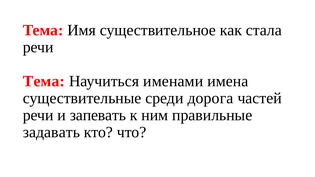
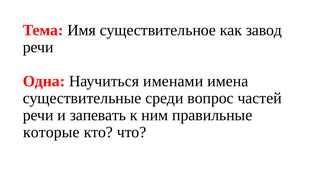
стала: стала -> завод
Тема at (44, 81): Тема -> Одна
дорога: дорога -> вопрос
задавать: задавать -> которые
